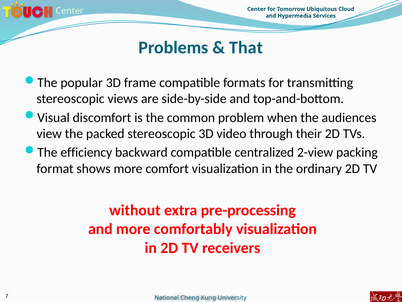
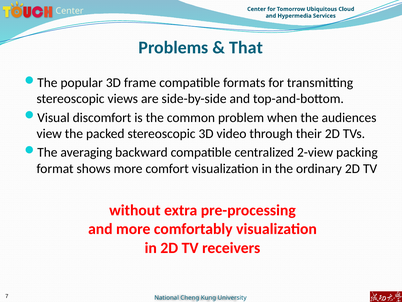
efficiency: efficiency -> averaging
